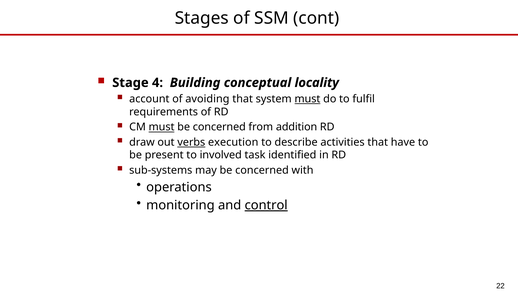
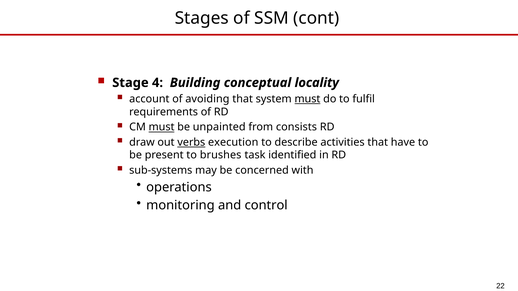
must be concerned: concerned -> unpainted
addition: addition -> consists
involved: involved -> brushes
control underline: present -> none
